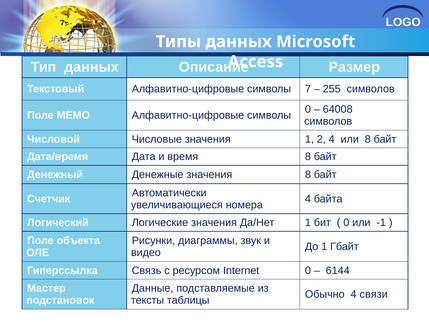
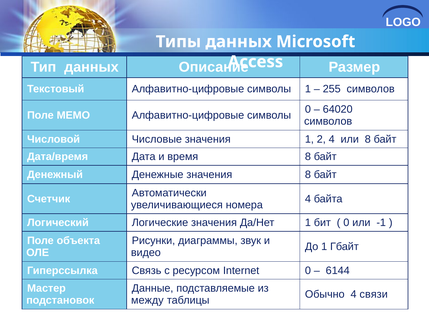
символы 7: 7 -> 1
64008: 64008 -> 64020
тексты: тексты -> между
